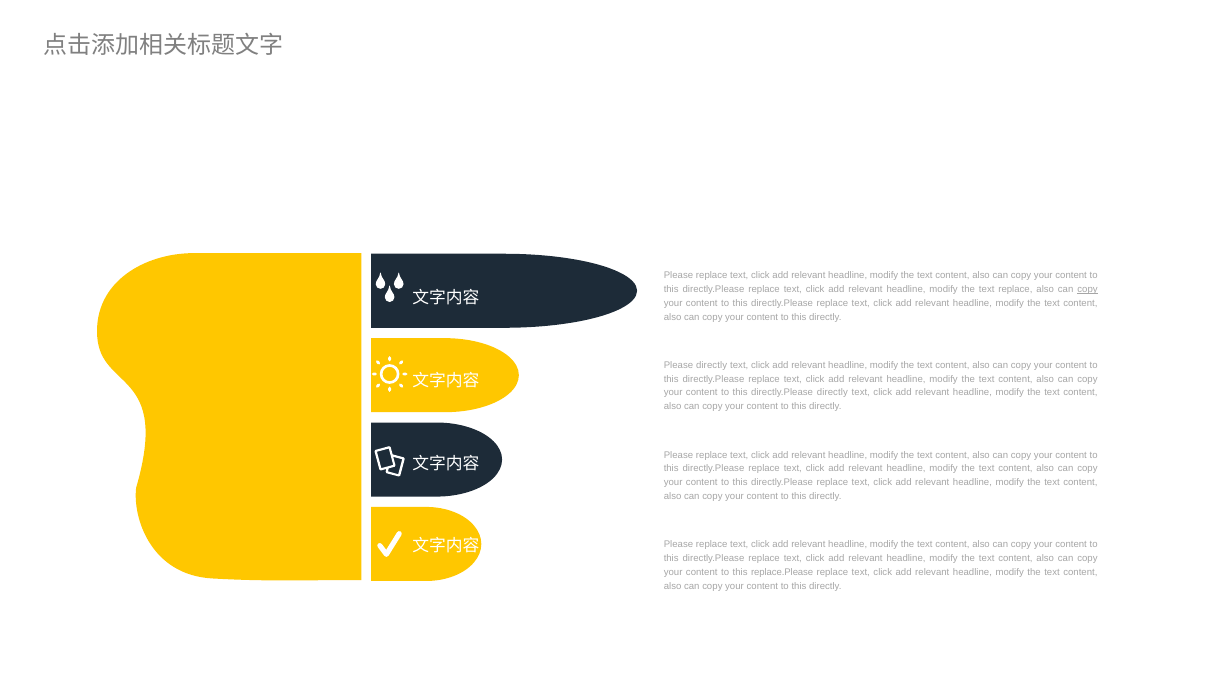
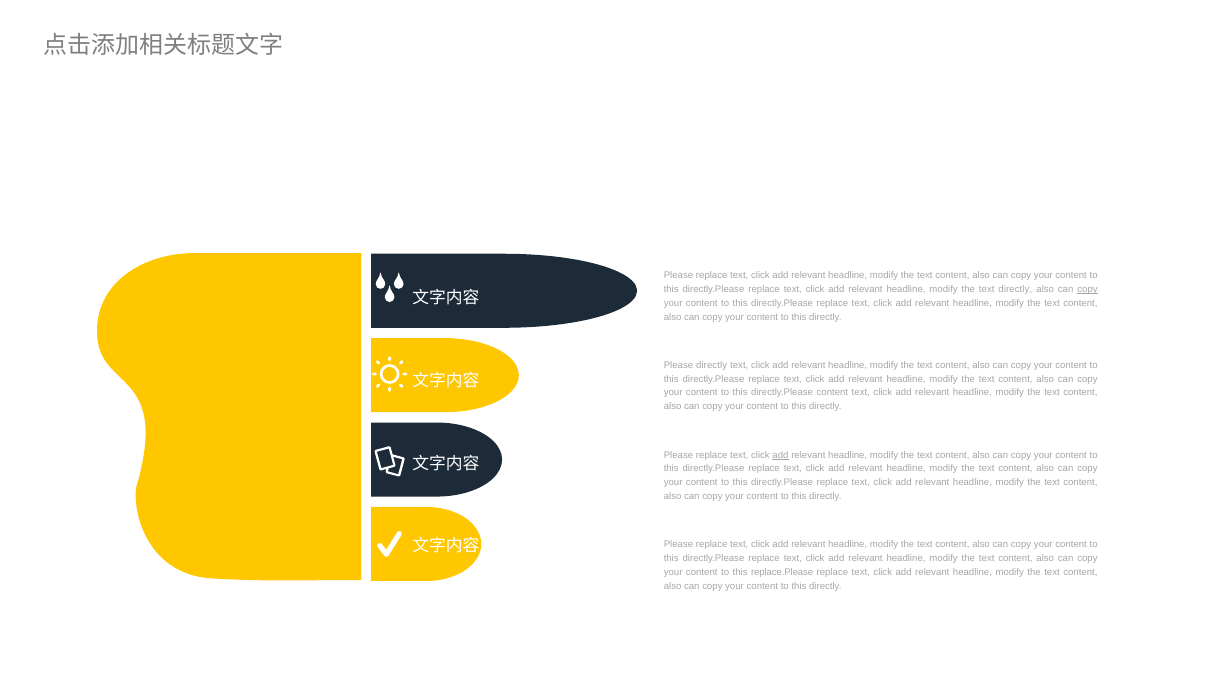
text replace: replace -> directly
directly.Please directly: directly -> content
add at (780, 454) underline: none -> present
